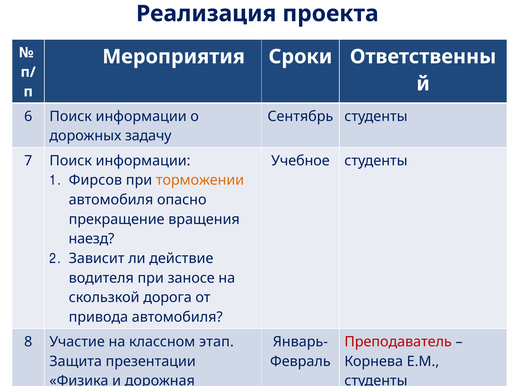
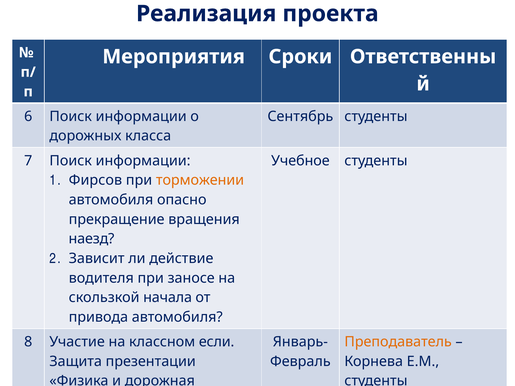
задачу: задачу -> класса
дорога: дорога -> начала
этап: этап -> если
Преподаватель colour: red -> orange
